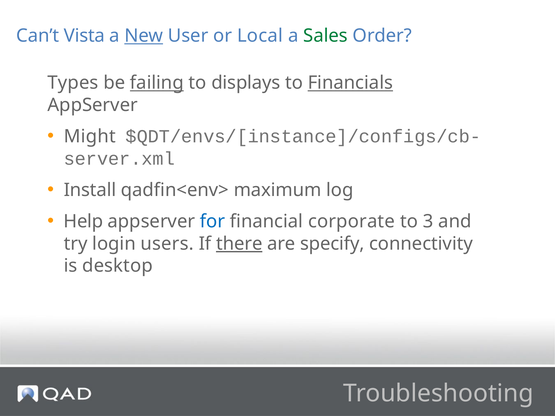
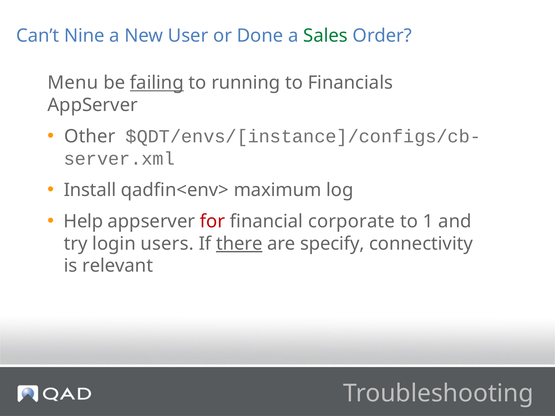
Vista: Vista -> Nine
New underline: present -> none
Local: Local -> Done
Types: Types -> Menu
displays: displays -> running
Financials underline: present -> none
Might: Might -> Other
for colour: blue -> red
3: 3 -> 1
desktop: desktop -> relevant
